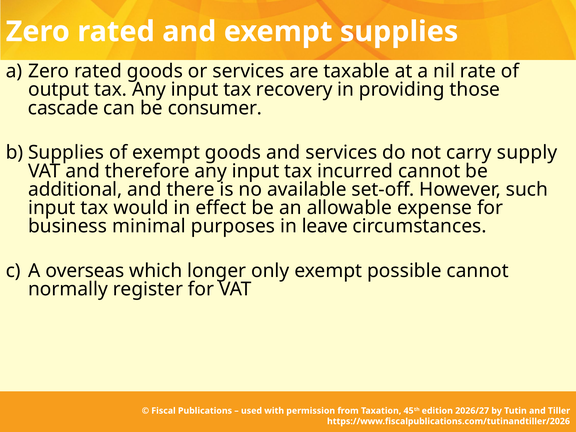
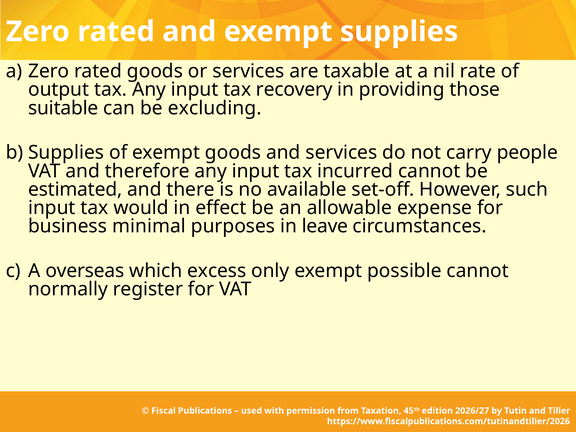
cascade: cascade -> suitable
consumer: consumer -> excluding
supply: supply -> people
additional: additional -> estimated
longer: longer -> excess
